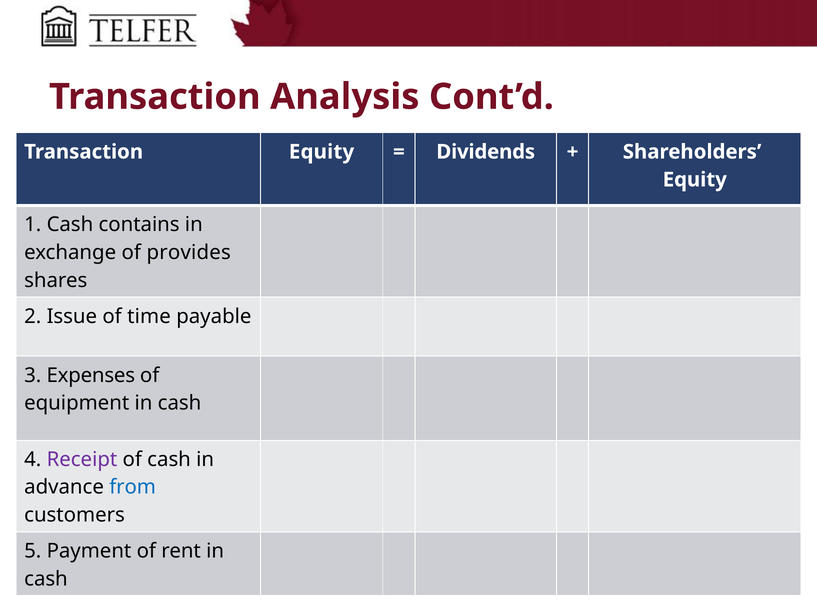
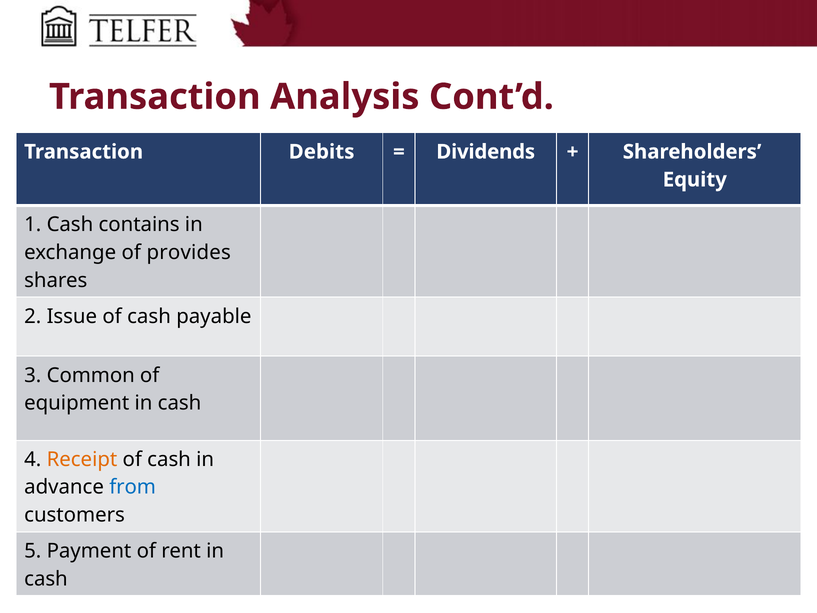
Transaction Equity: Equity -> Debits
Issue of time: time -> cash
Expenses: Expenses -> Common
Receipt colour: purple -> orange
